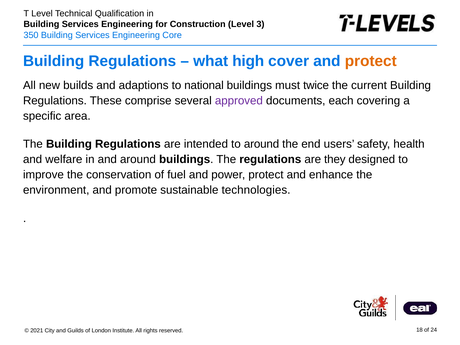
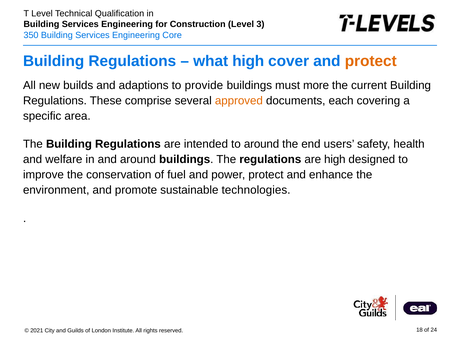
national: national -> provide
twice: twice -> more
approved colour: purple -> orange
are they: they -> high
